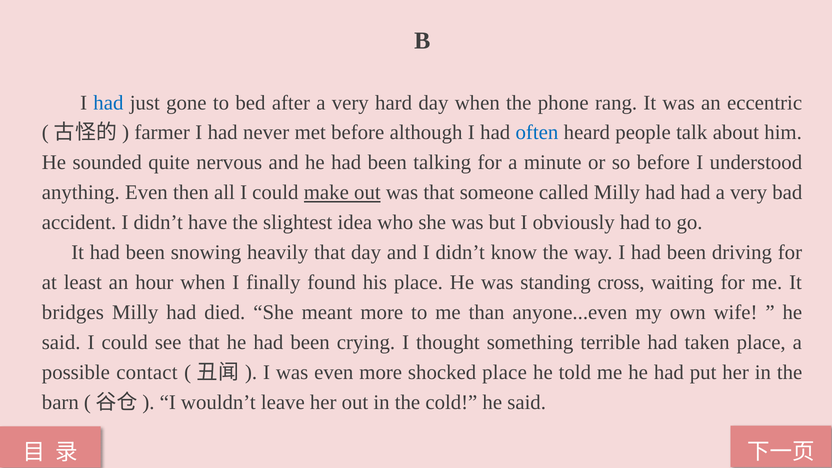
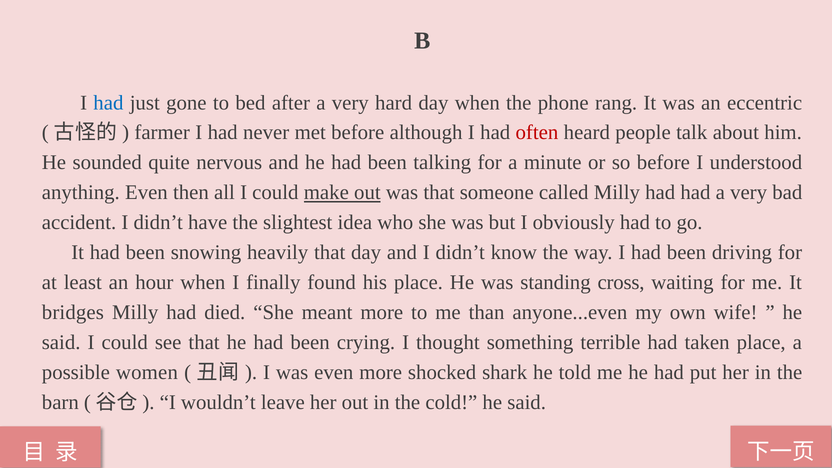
often colour: blue -> red
contact: contact -> women
shocked place: place -> shark
